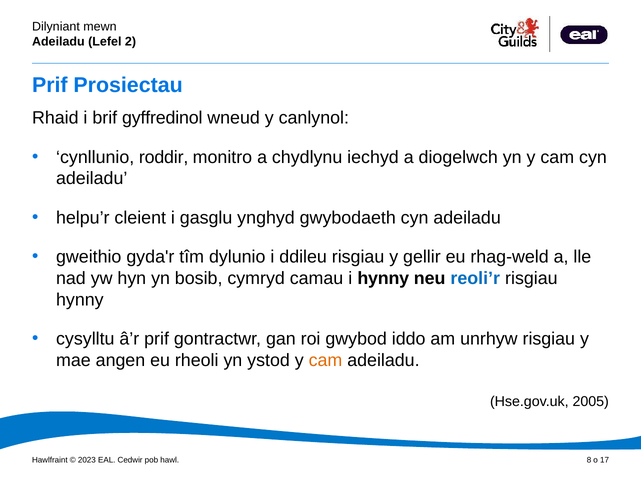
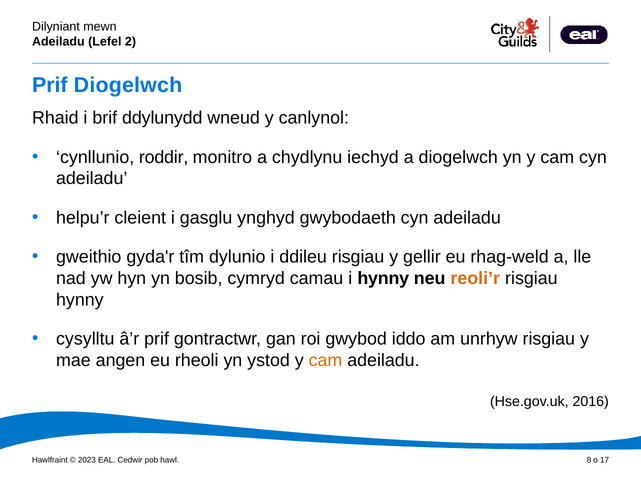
Prif Prosiectau: Prosiectau -> Diogelwch
gyffredinol: gyffredinol -> ddylunydd
reoli’r colour: blue -> orange
2005: 2005 -> 2016
